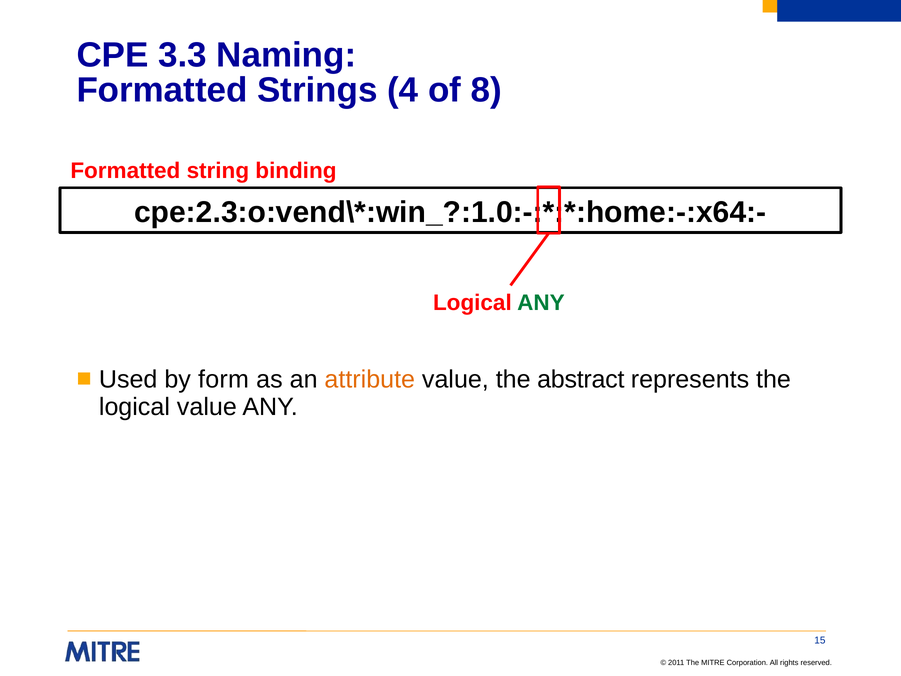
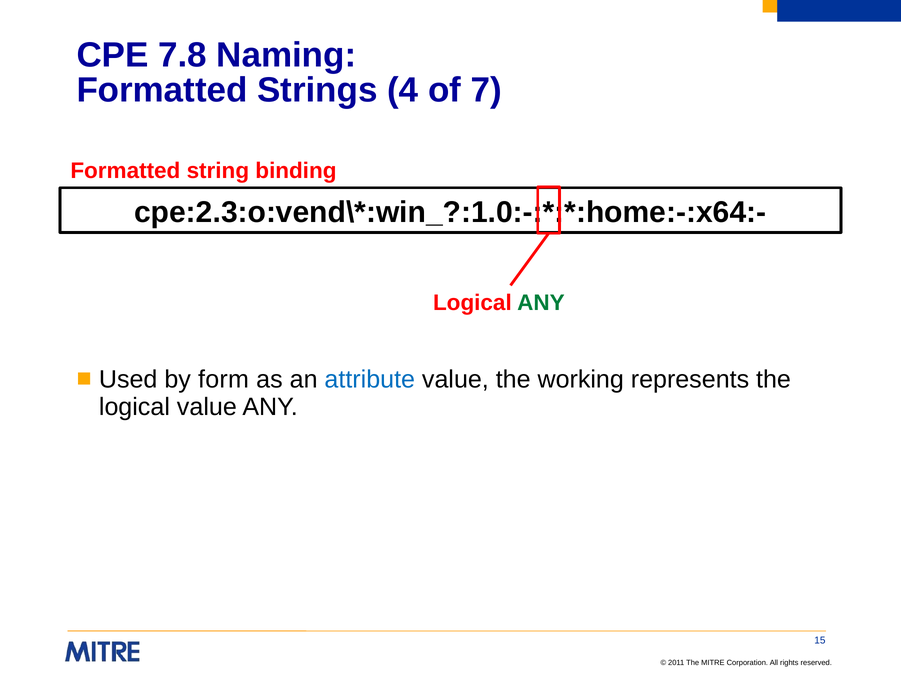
3.3: 3.3 -> 7.8
8: 8 -> 7
attribute colour: orange -> blue
abstract: abstract -> working
